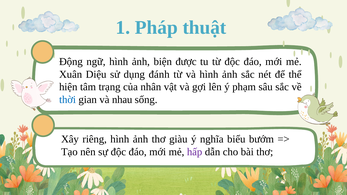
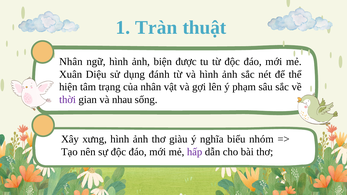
Pháp: Pháp -> Tràn
Động at (71, 62): Động -> Nhân
thời colour: blue -> purple
riêng: riêng -> xưng
bướm: bướm -> nhóm
